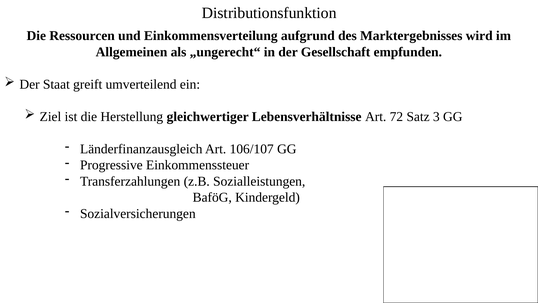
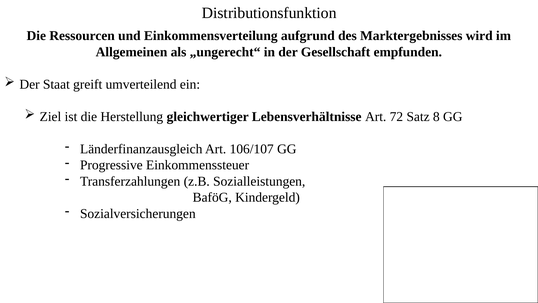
3: 3 -> 8
